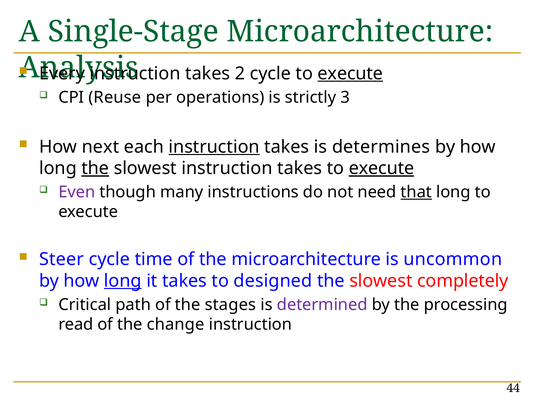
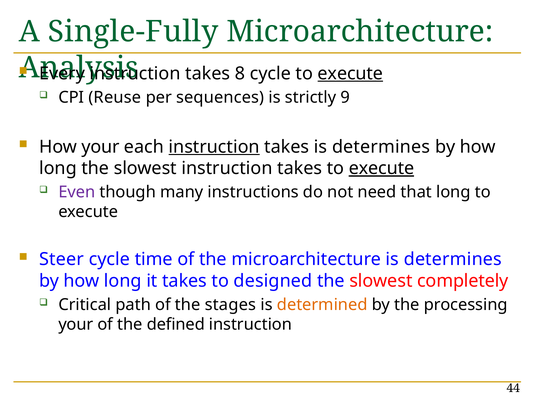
Single-Stage: Single-Stage -> Single-Fully
2: 2 -> 8
operations: operations -> sequences
3: 3 -> 9
How next: next -> your
the at (95, 168) underline: present -> none
that underline: present -> none
microarchitecture is uncommon: uncommon -> determines
long at (123, 281) underline: present -> none
determined colour: purple -> orange
read at (76, 325): read -> your
change: change -> defined
